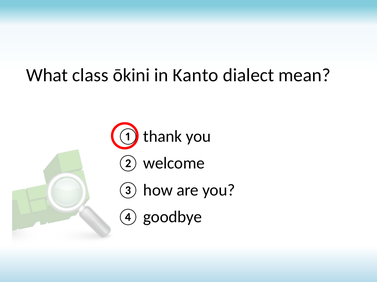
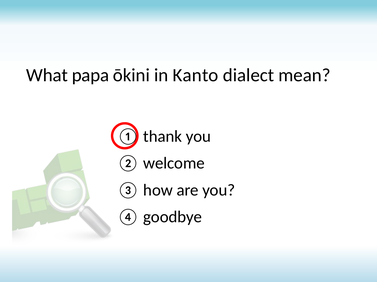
class: class -> papa
